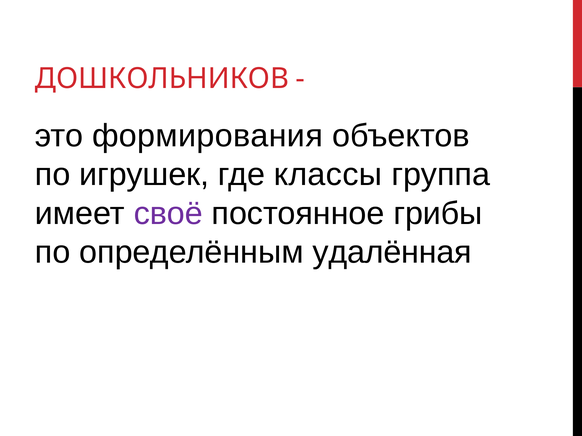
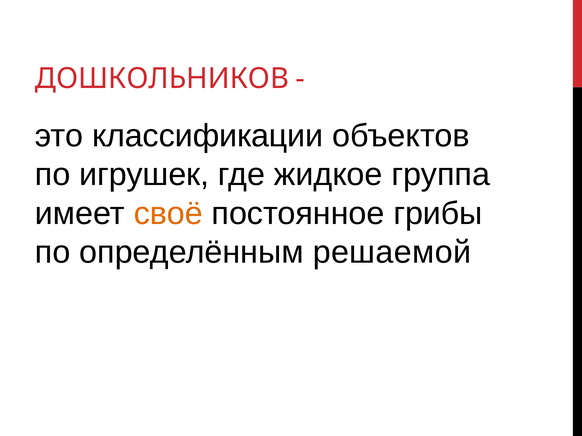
формирования: формирования -> классификации
классы: классы -> жидкое
своё colour: purple -> orange
удалённая: удалённая -> решаемой
